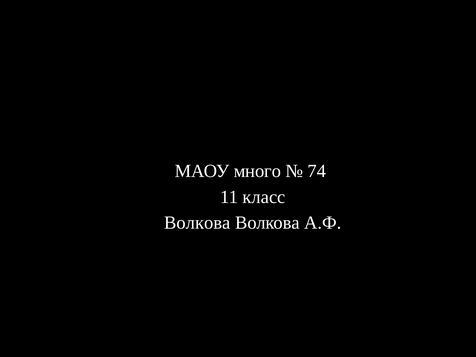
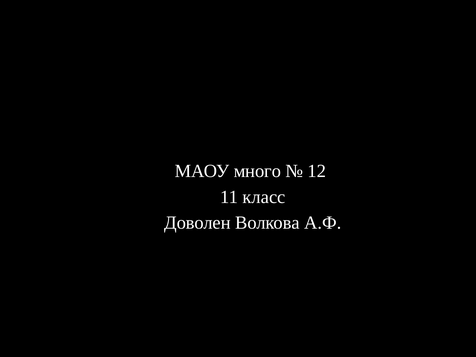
74: 74 -> 12
Волкова at (197, 223): Волкова -> Доволен
